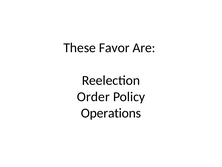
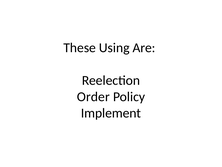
Favor: Favor -> Using
Operations: Operations -> Implement
